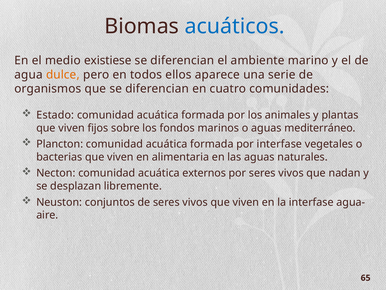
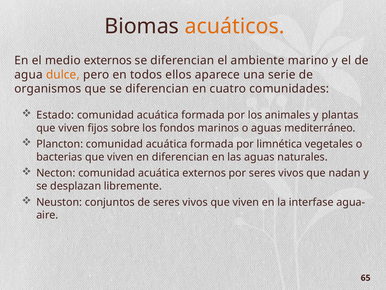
acuáticos colour: blue -> orange
medio existiese: existiese -> externos
por interfase: interfase -> limnética
en alimentaria: alimentaria -> diferencian
